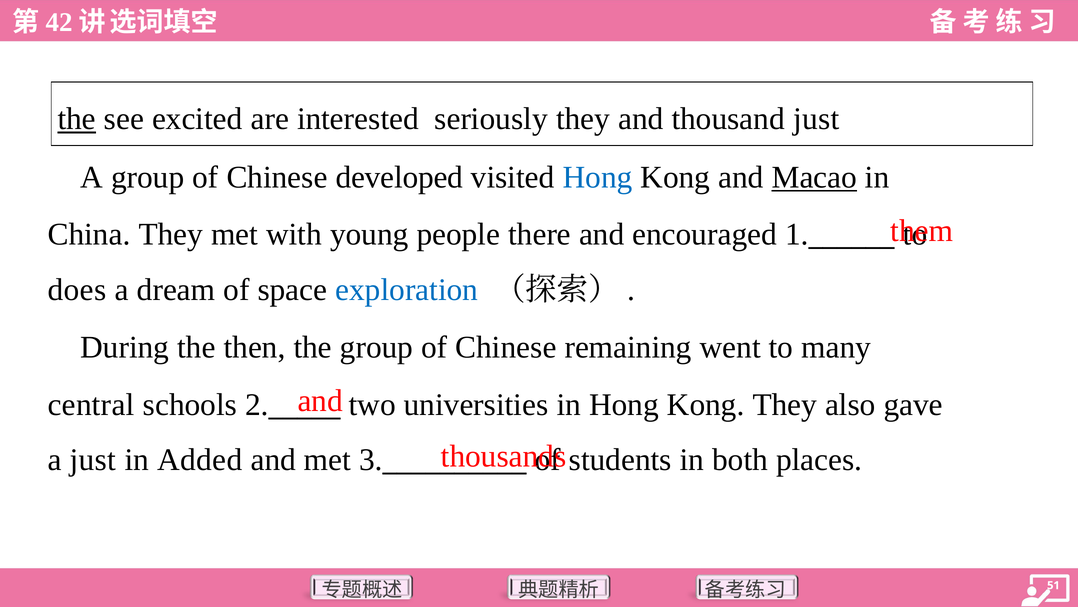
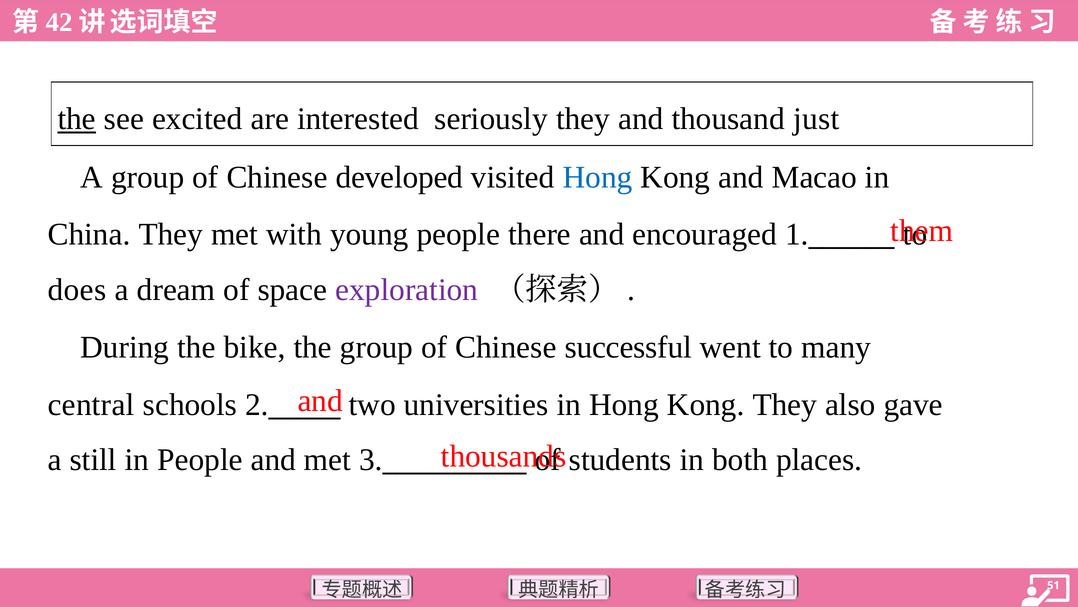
Macao underline: present -> none
exploration colour: blue -> purple
then: then -> bike
remaining: remaining -> successful
a just: just -> still
in Added: Added -> People
